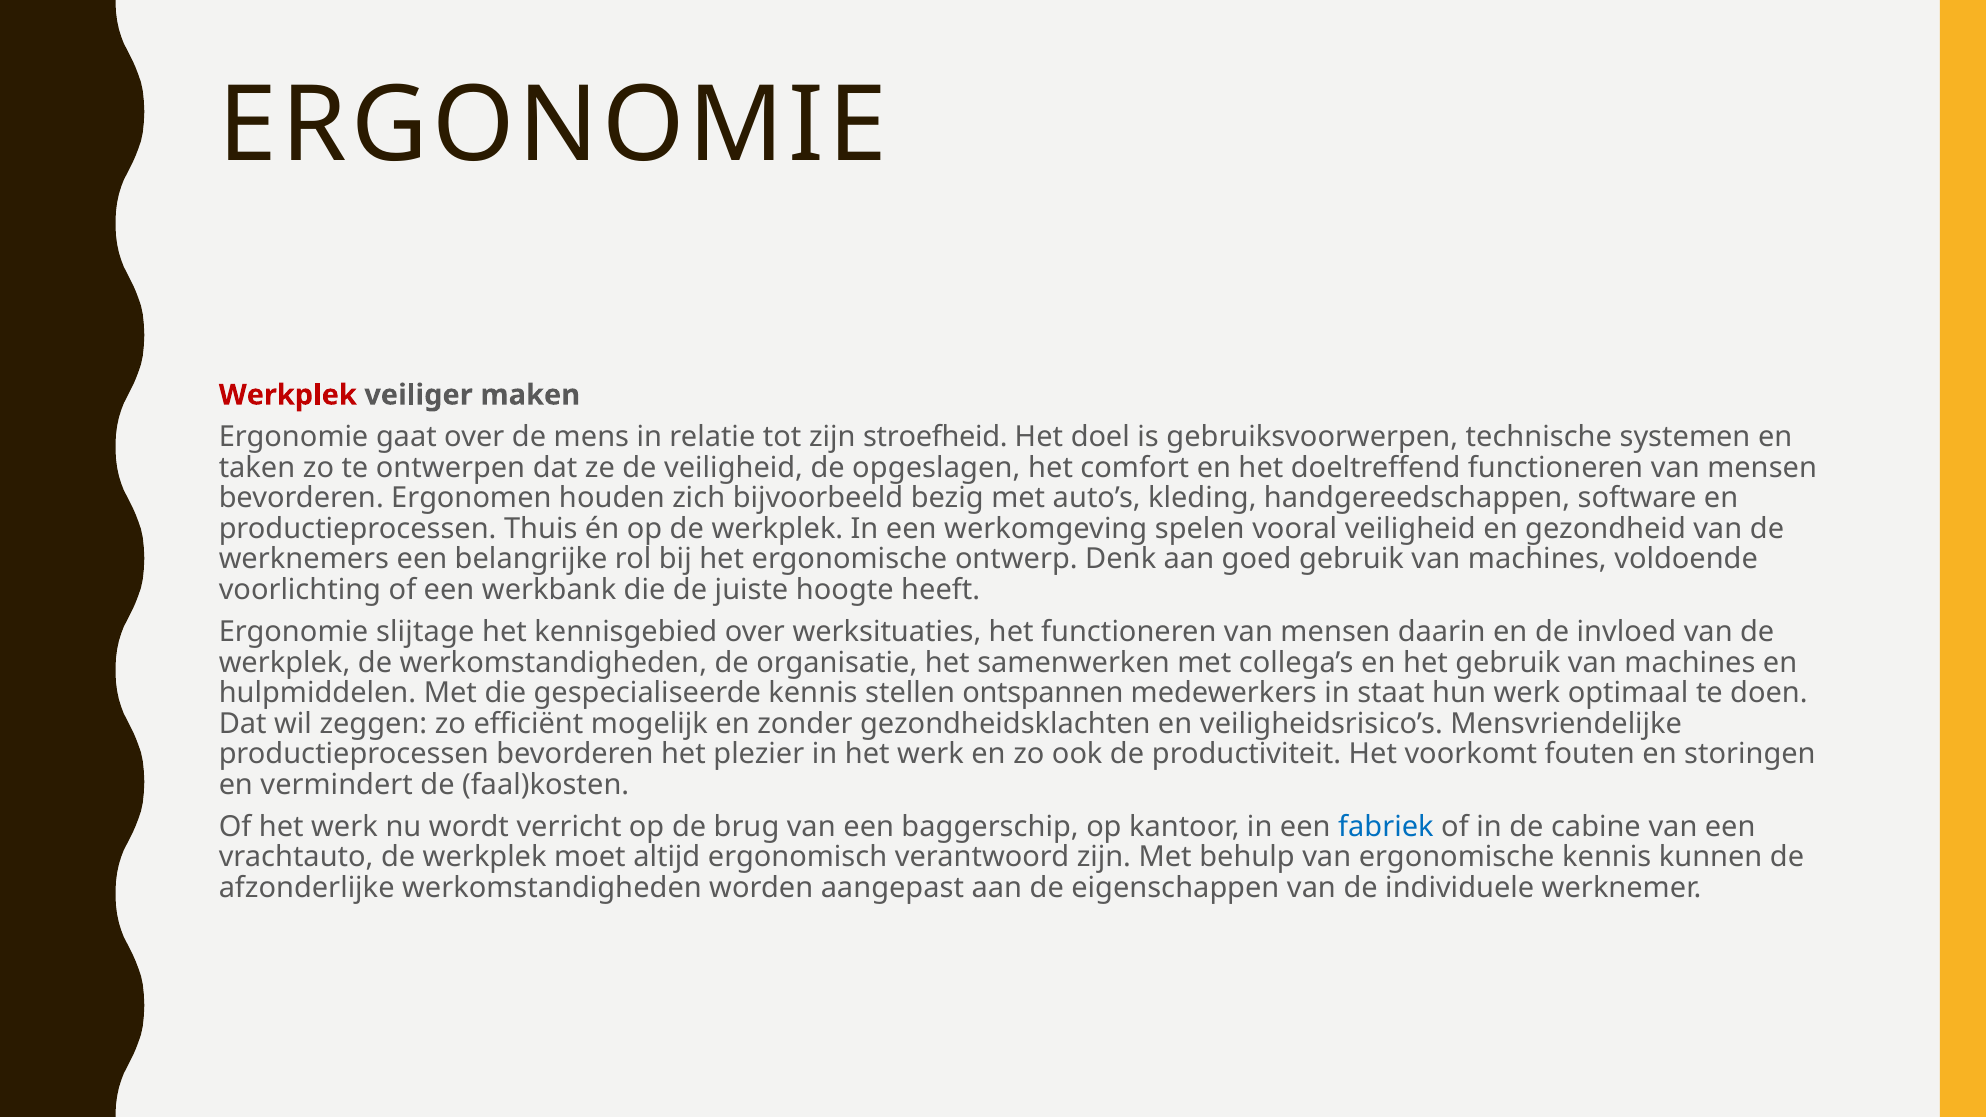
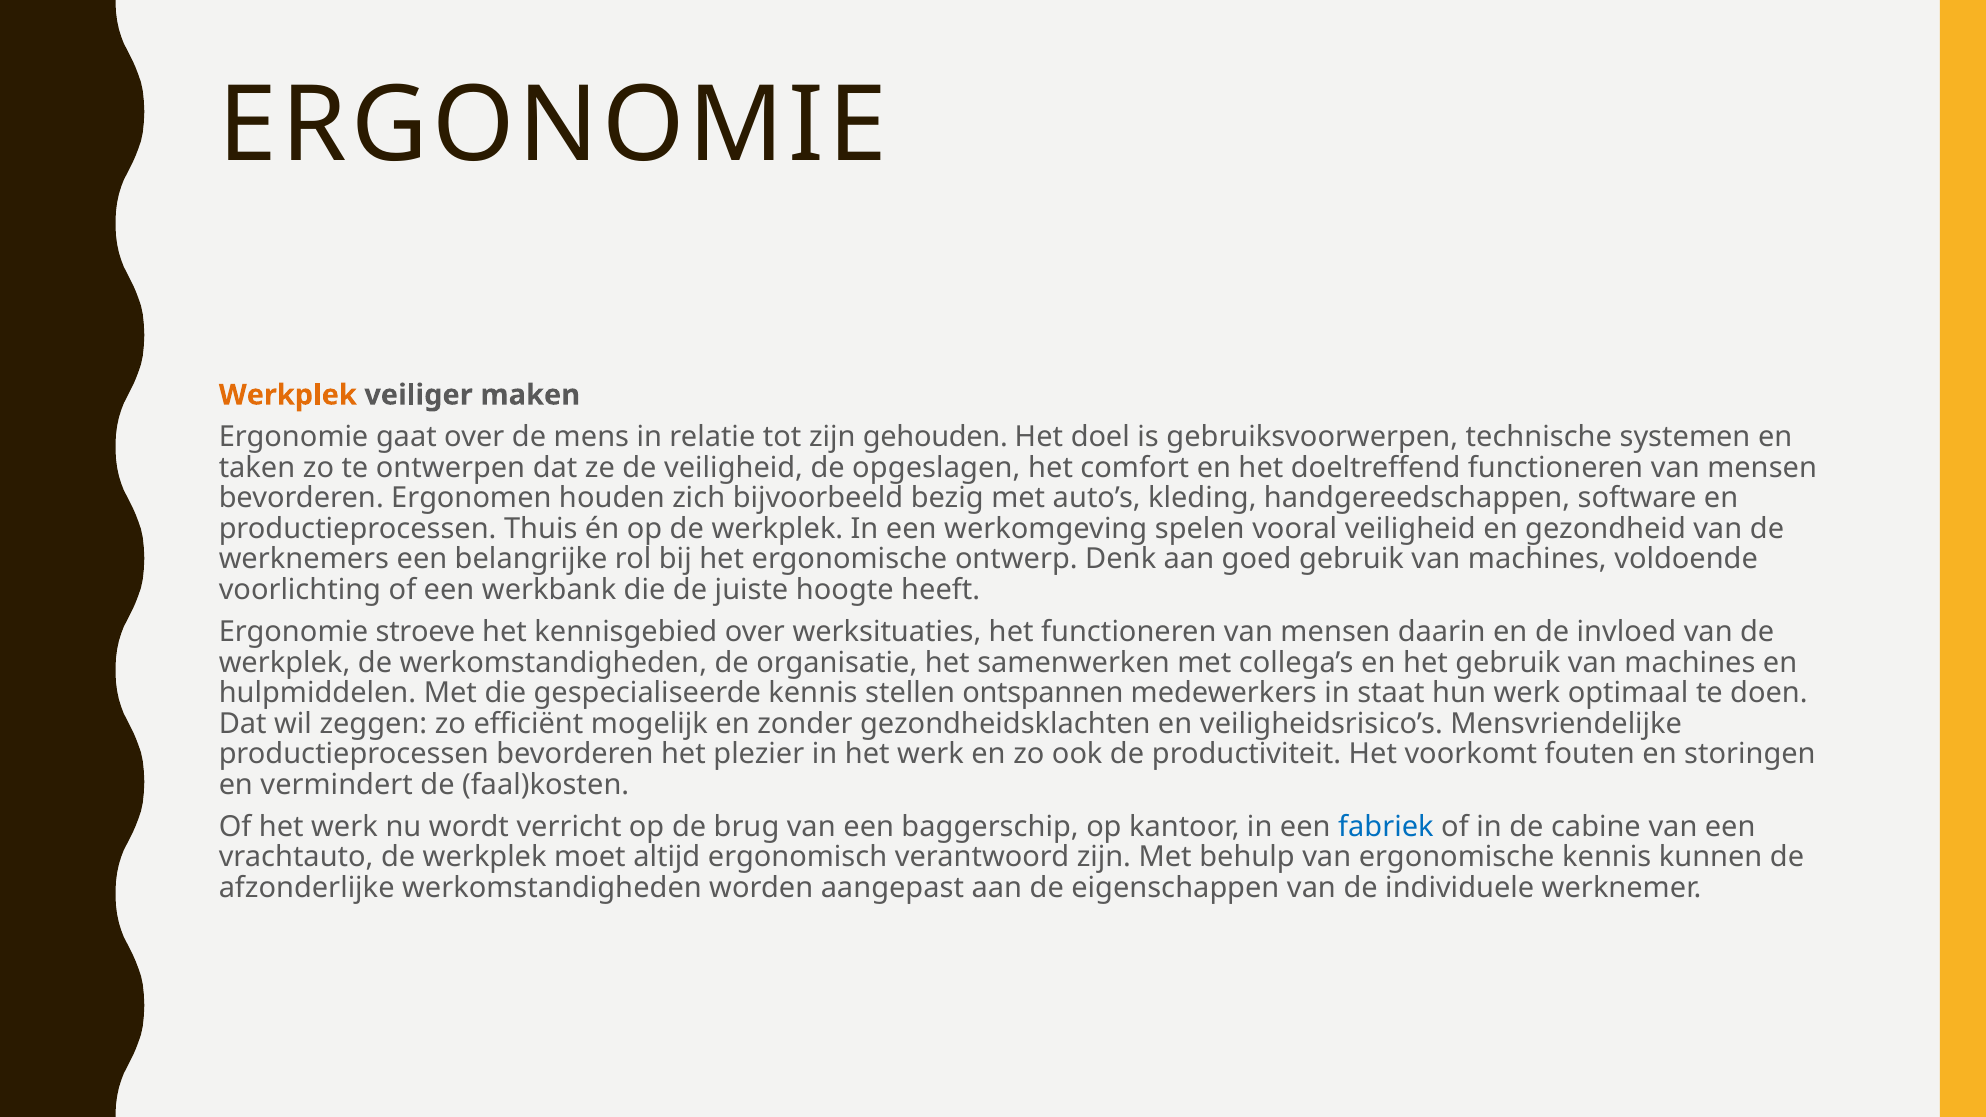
Werkplek at (288, 395) colour: red -> orange
stroefheid: stroefheid -> gehouden
slijtage: slijtage -> stroeve
